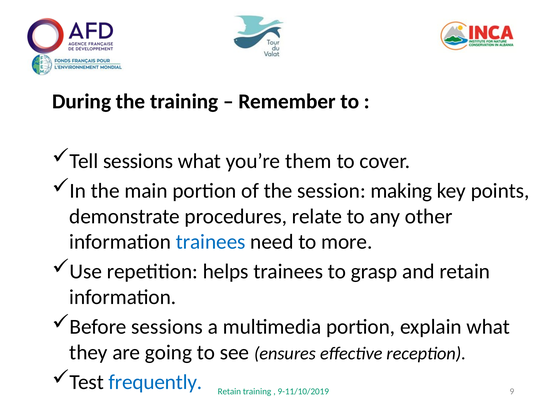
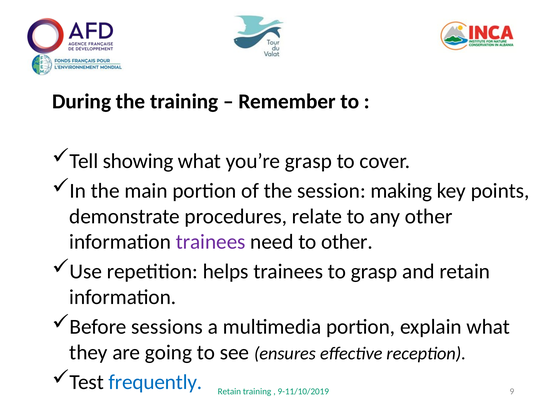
Tell sessions: sessions -> showing
you’re them: them -> grasp
trainees at (211, 242) colour: blue -> purple
to more: more -> other
